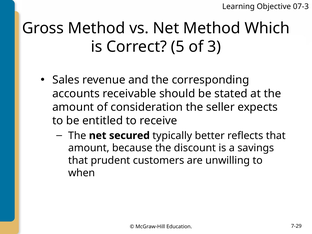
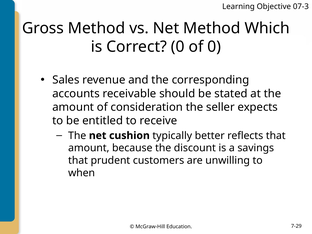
Correct 5: 5 -> 0
of 3: 3 -> 0
secured: secured -> cushion
